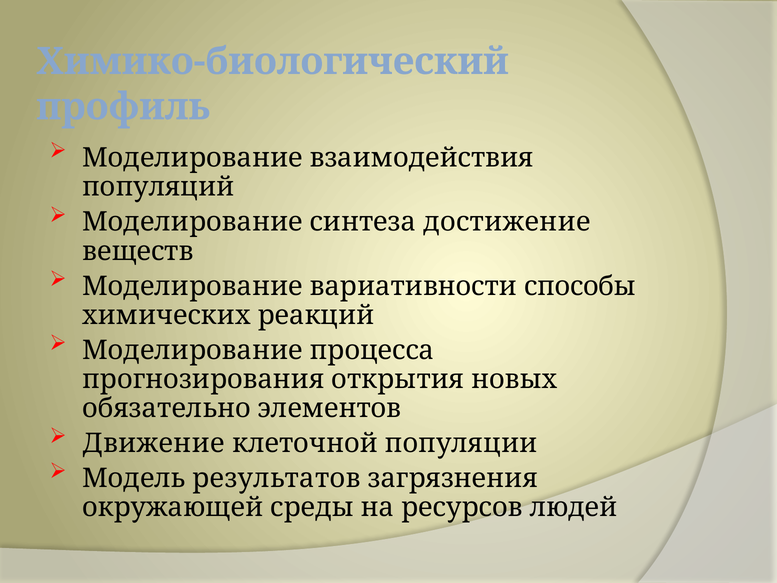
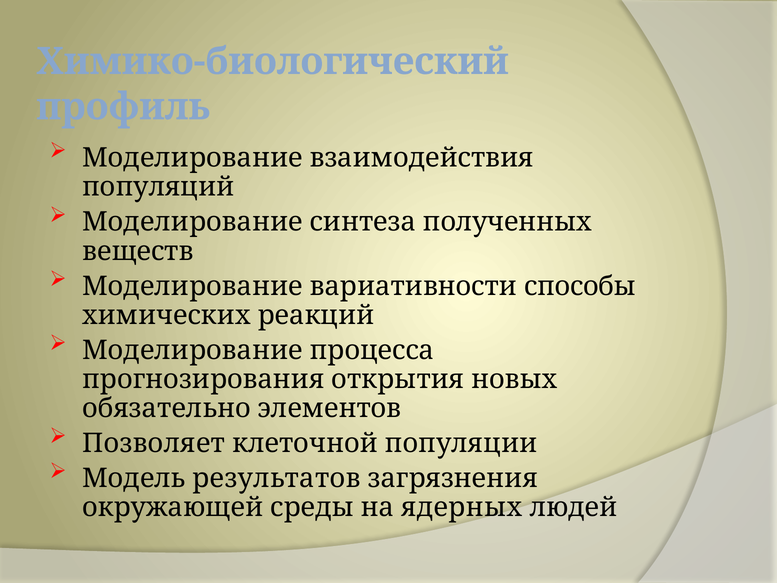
достижение: достижение -> полученных
Движение: Движение -> Позволяет
ресурсов: ресурсов -> ядерных
